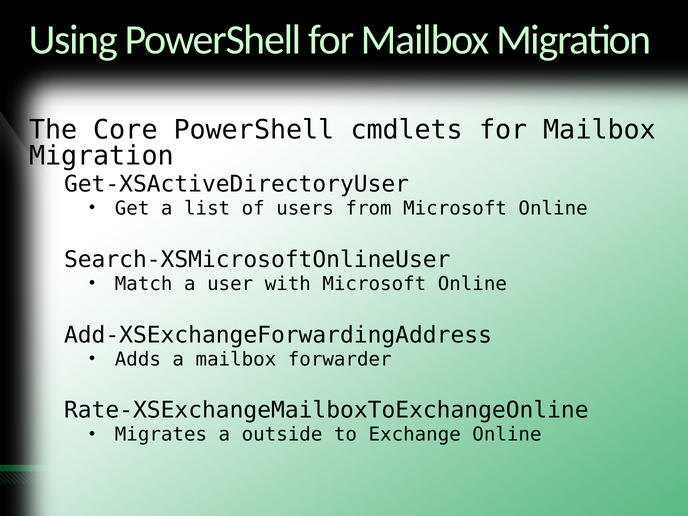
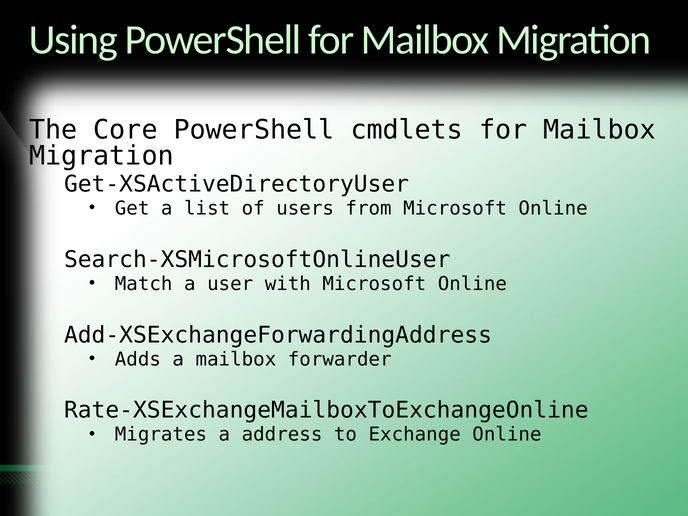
outside: outside -> address
